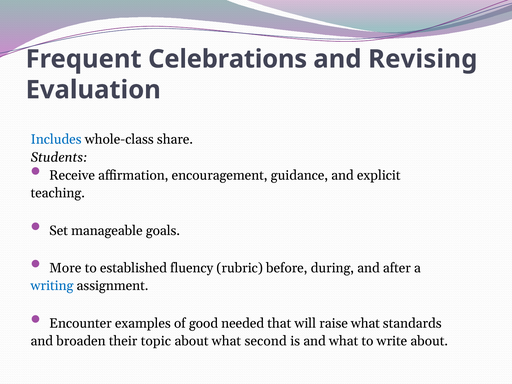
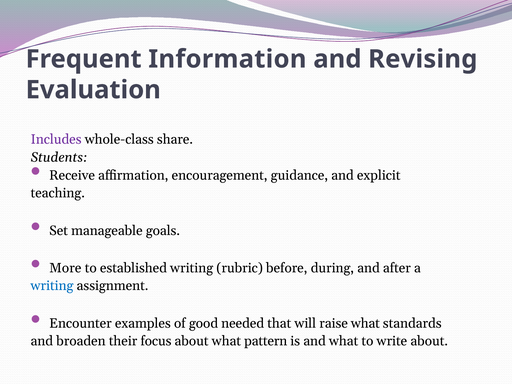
Celebrations: Celebrations -> Information
Includes colour: blue -> purple
established fluency: fluency -> writing
topic: topic -> focus
second: second -> pattern
